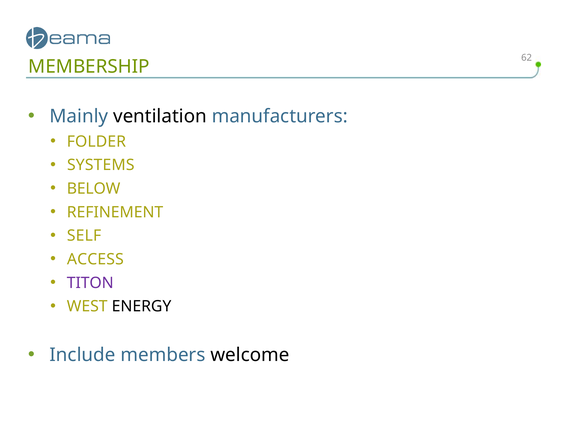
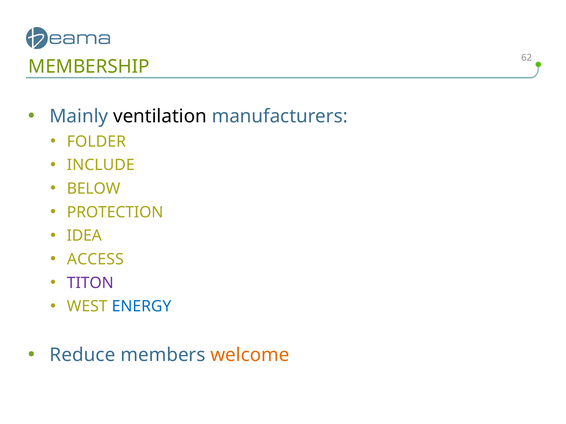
SYSTEMS: SYSTEMS -> INCLUDE
REFINEMENT: REFINEMENT -> PROTECTION
SELF: SELF -> IDEA
ENERGY colour: black -> blue
Include: Include -> Reduce
welcome colour: black -> orange
